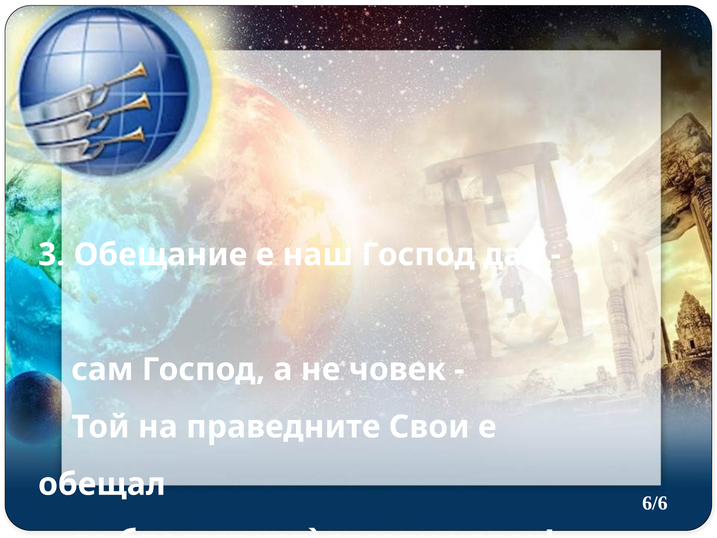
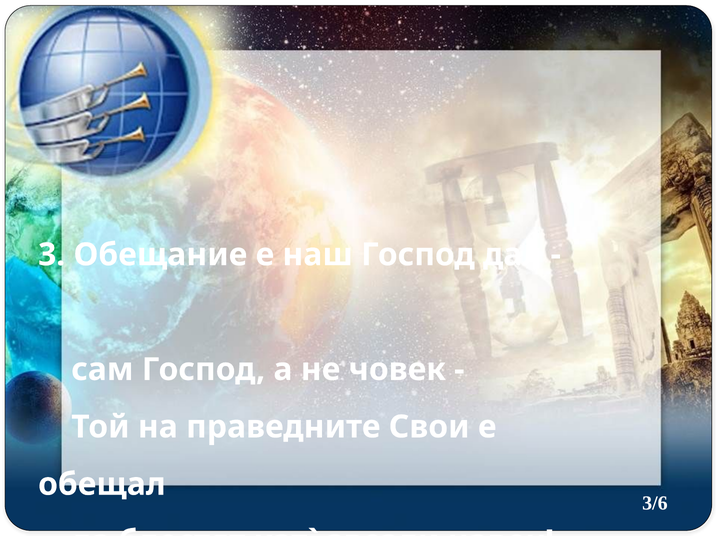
6/6: 6/6 -> 3/6
